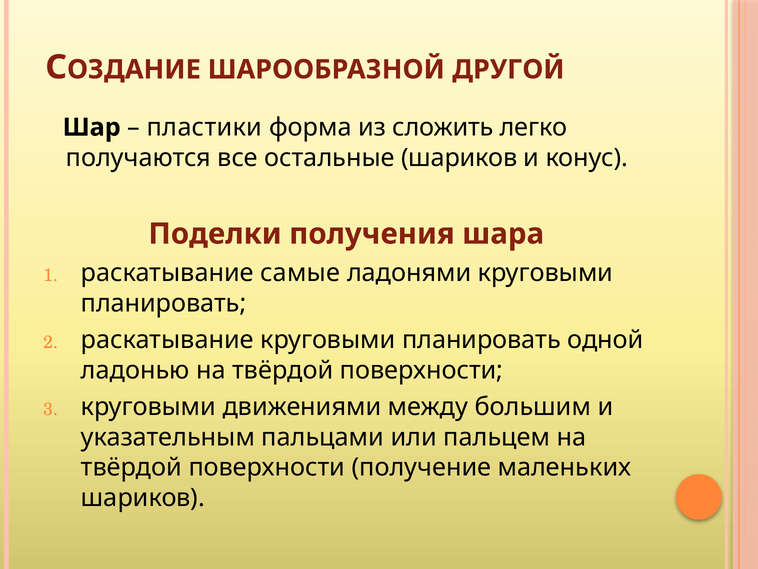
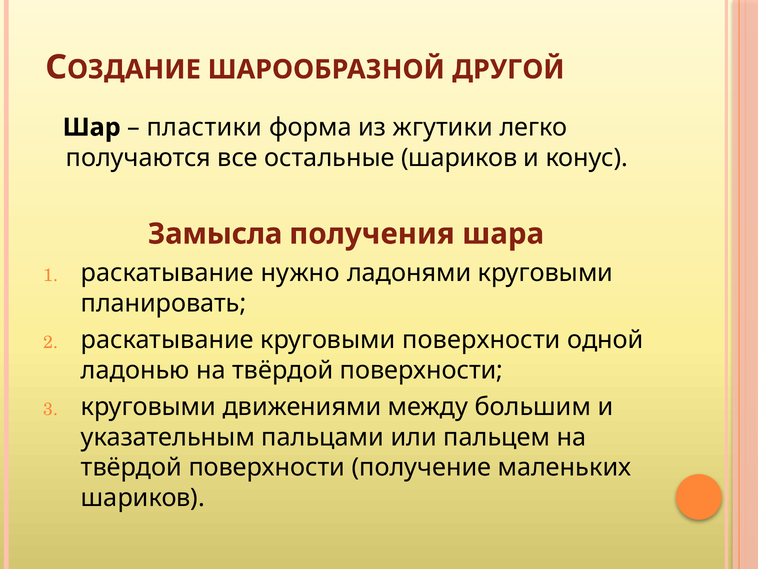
сложить: сложить -> жгутики
Поделки: Поделки -> Замысла
самые: самые -> нужно
раскатывание круговыми планировать: планировать -> поверхности
